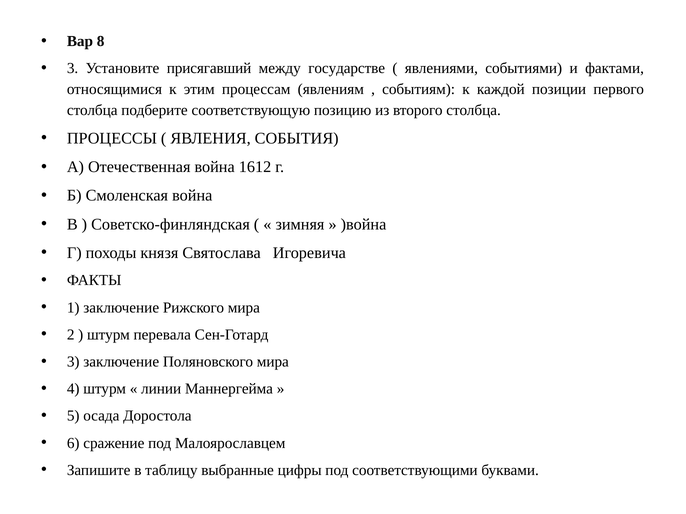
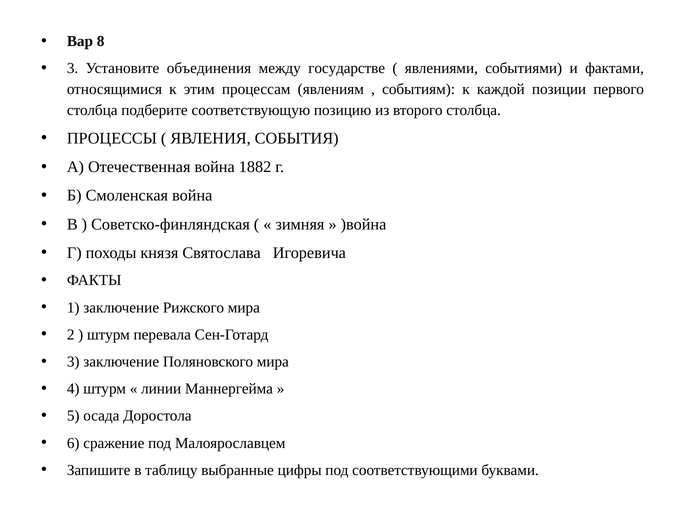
присягавший: присягавший -> объединения
1612: 1612 -> 1882
